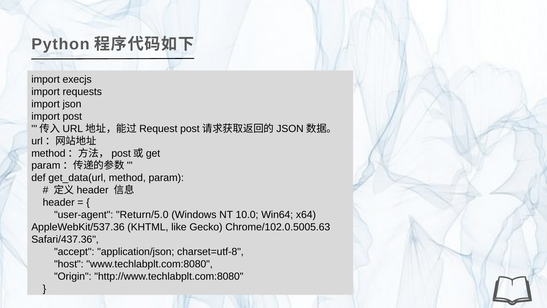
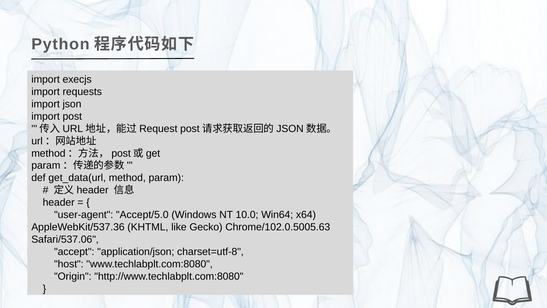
Return/5.0: Return/5.0 -> Accept/5.0
Safari/437.36: Safari/437.36 -> Safari/537.06
